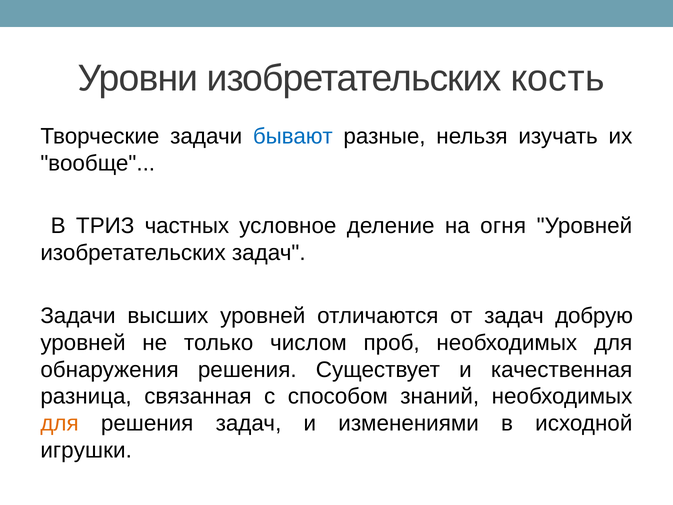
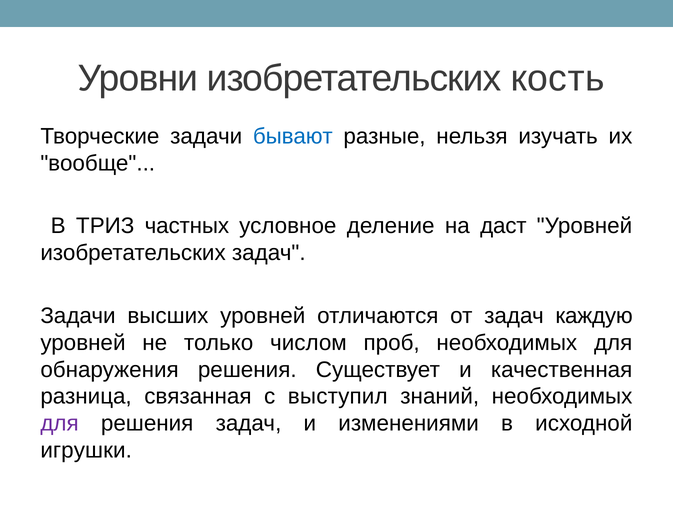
огня: огня -> даст
добрую: добрую -> каждую
способом: способом -> выступил
для at (60, 423) colour: orange -> purple
